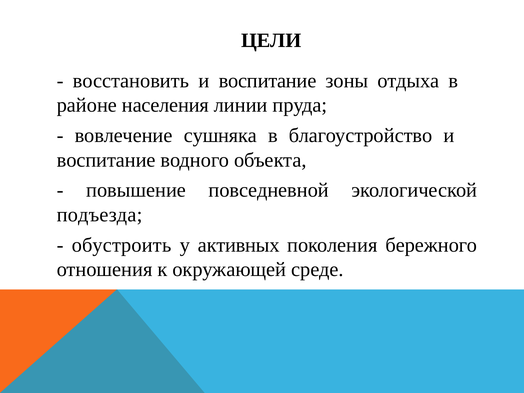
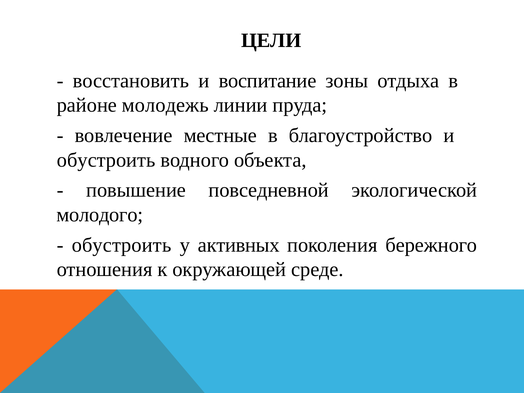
населения: населения -> молодежь
сушняка: сушняка -> местные
воспитание at (106, 160): воспитание -> обустроить
подъезда: подъезда -> молодого
